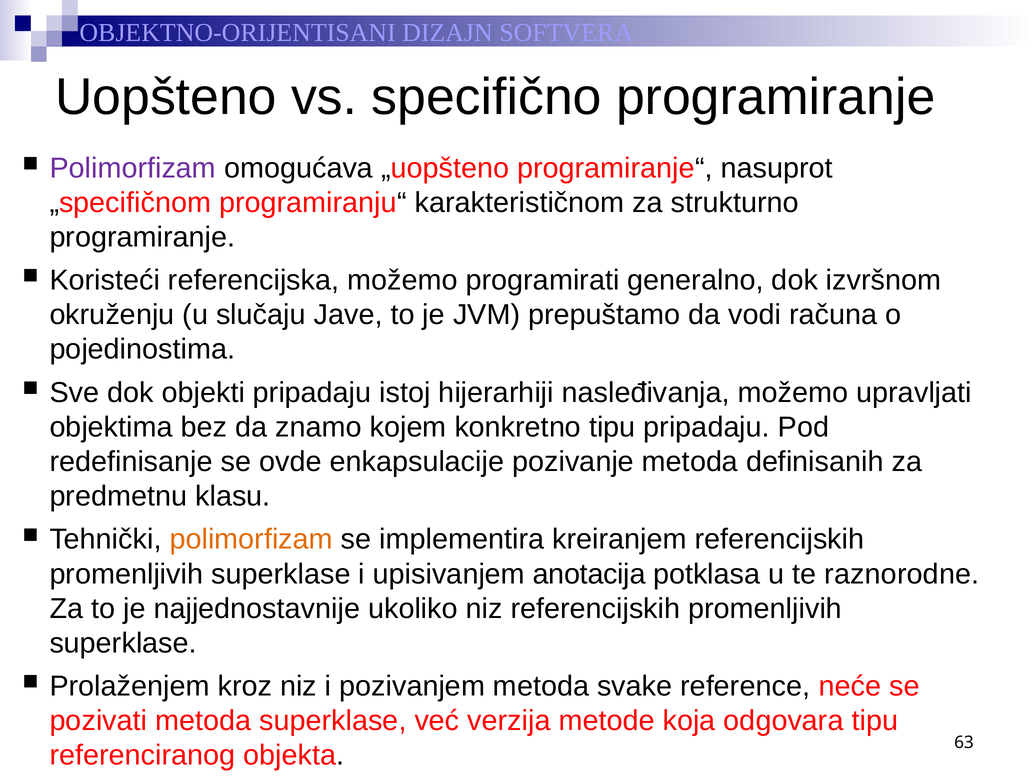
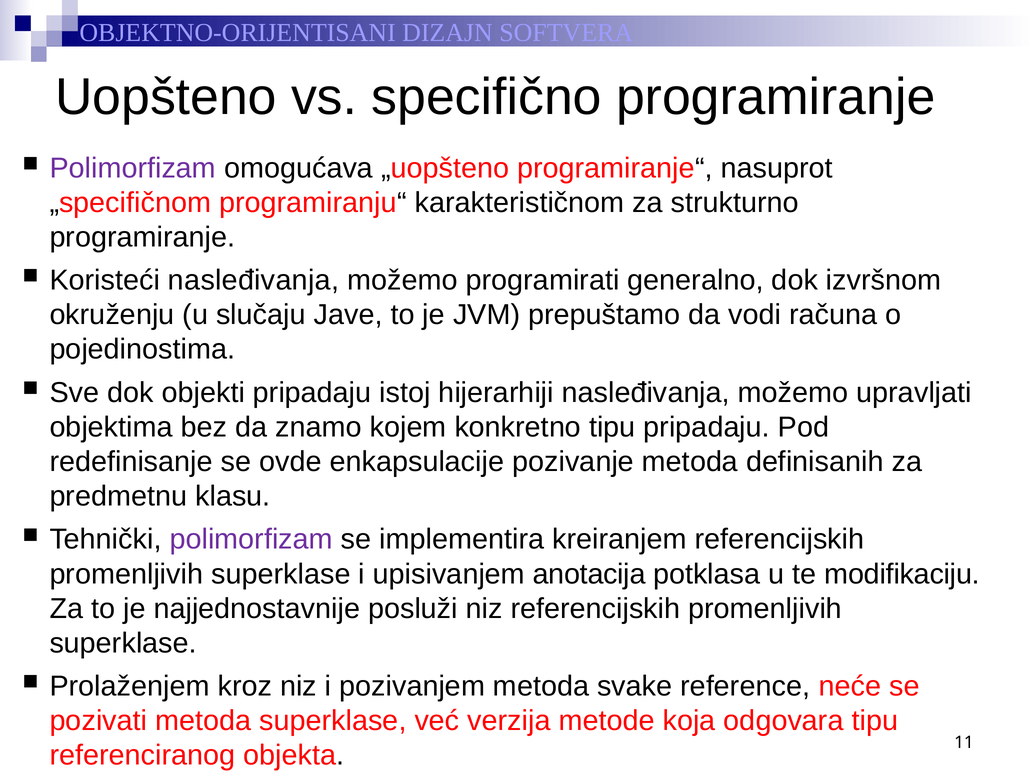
Koristeći referencijska: referencijska -> nasleđivanja
polimorfizam at (251, 539) colour: orange -> purple
raznorodne: raznorodne -> modifikaciju
ukoliko: ukoliko -> posluži
63: 63 -> 11
